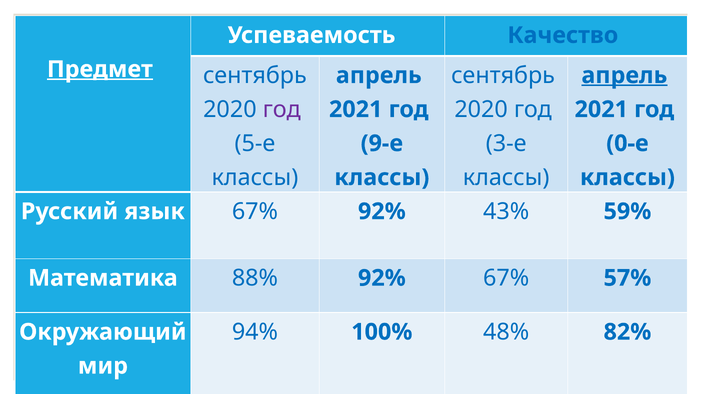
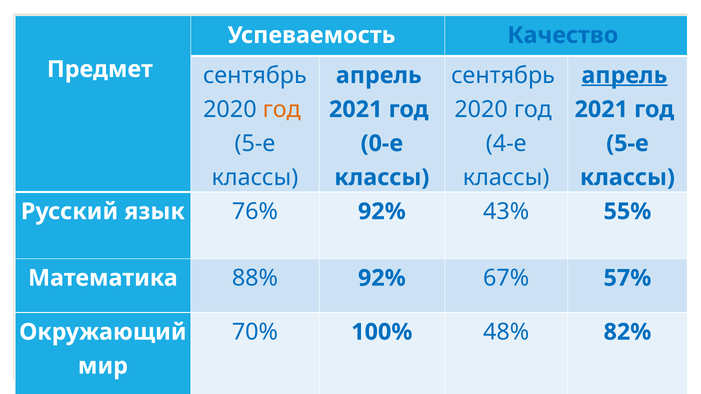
Предмет underline: present -> none
год at (282, 109) colour: purple -> orange
3-е: 3-е -> 4-е
9-е: 9-е -> 0-е
0-е at (627, 144): 0-е -> 5-е
язык 67%: 67% -> 76%
59%: 59% -> 55%
94%: 94% -> 70%
